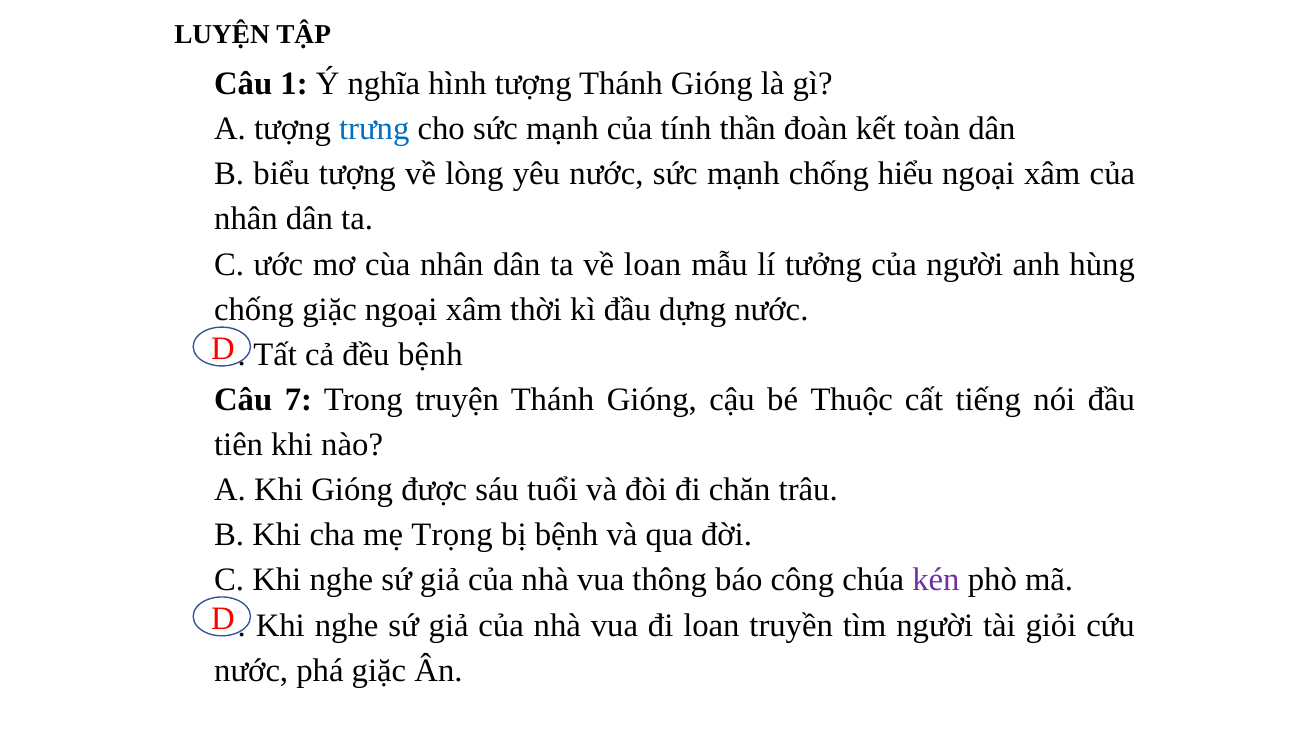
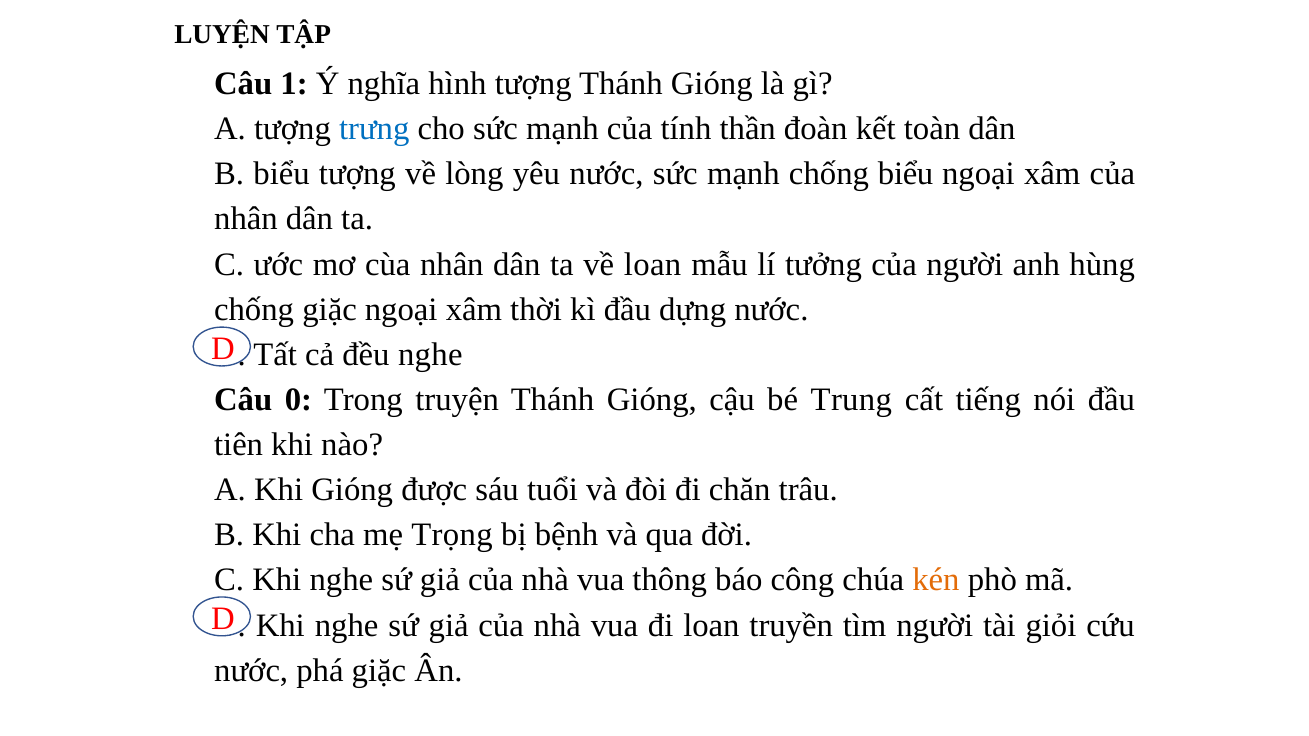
chống hiểu: hiểu -> biểu
đều bệnh: bệnh -> nghe
7: 7 -> 0
Thuộc: Thuộc -> Trung
kén colour: purple -> orange
